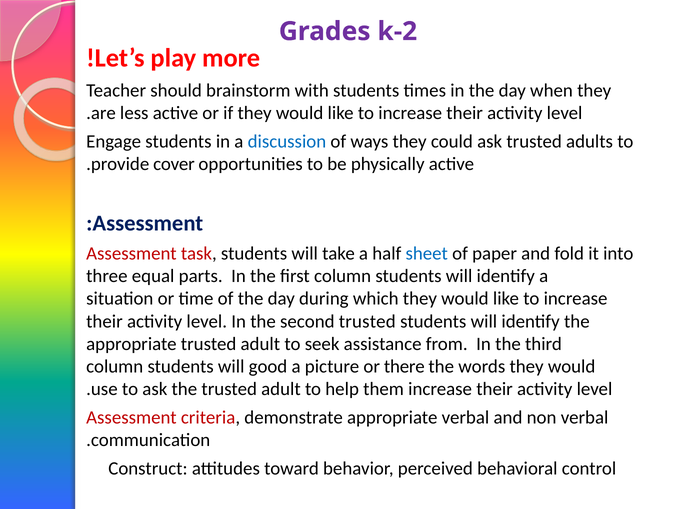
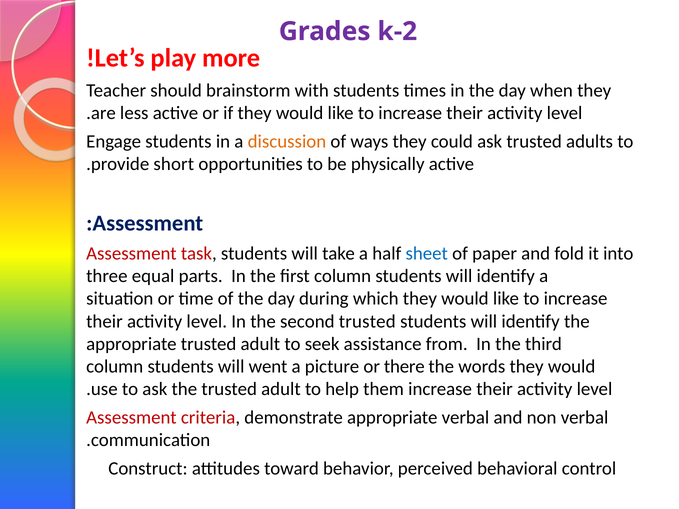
discussion colour: blue -> orange
cover: cover -> short
good: good -> went
